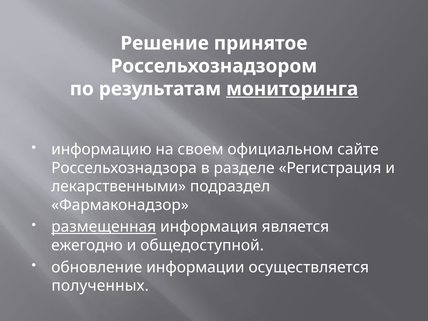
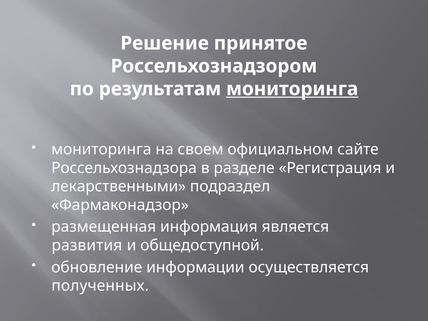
информацию at (101, 149): информацию -> мониторинга
размещенная underline: present -> none
ежегодно: ежегодно -> развития
